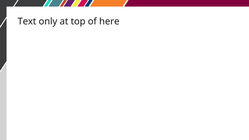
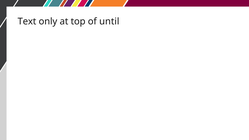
here: here -> until
